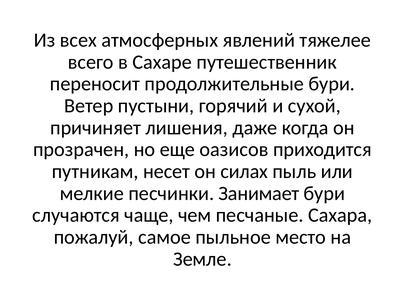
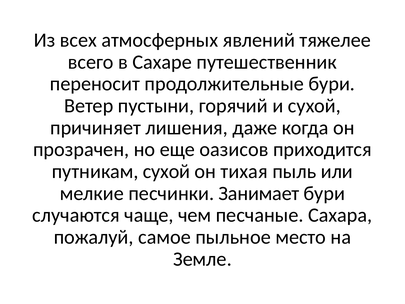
путникам несет: несет -> сухой
силах: силах -> тихая
